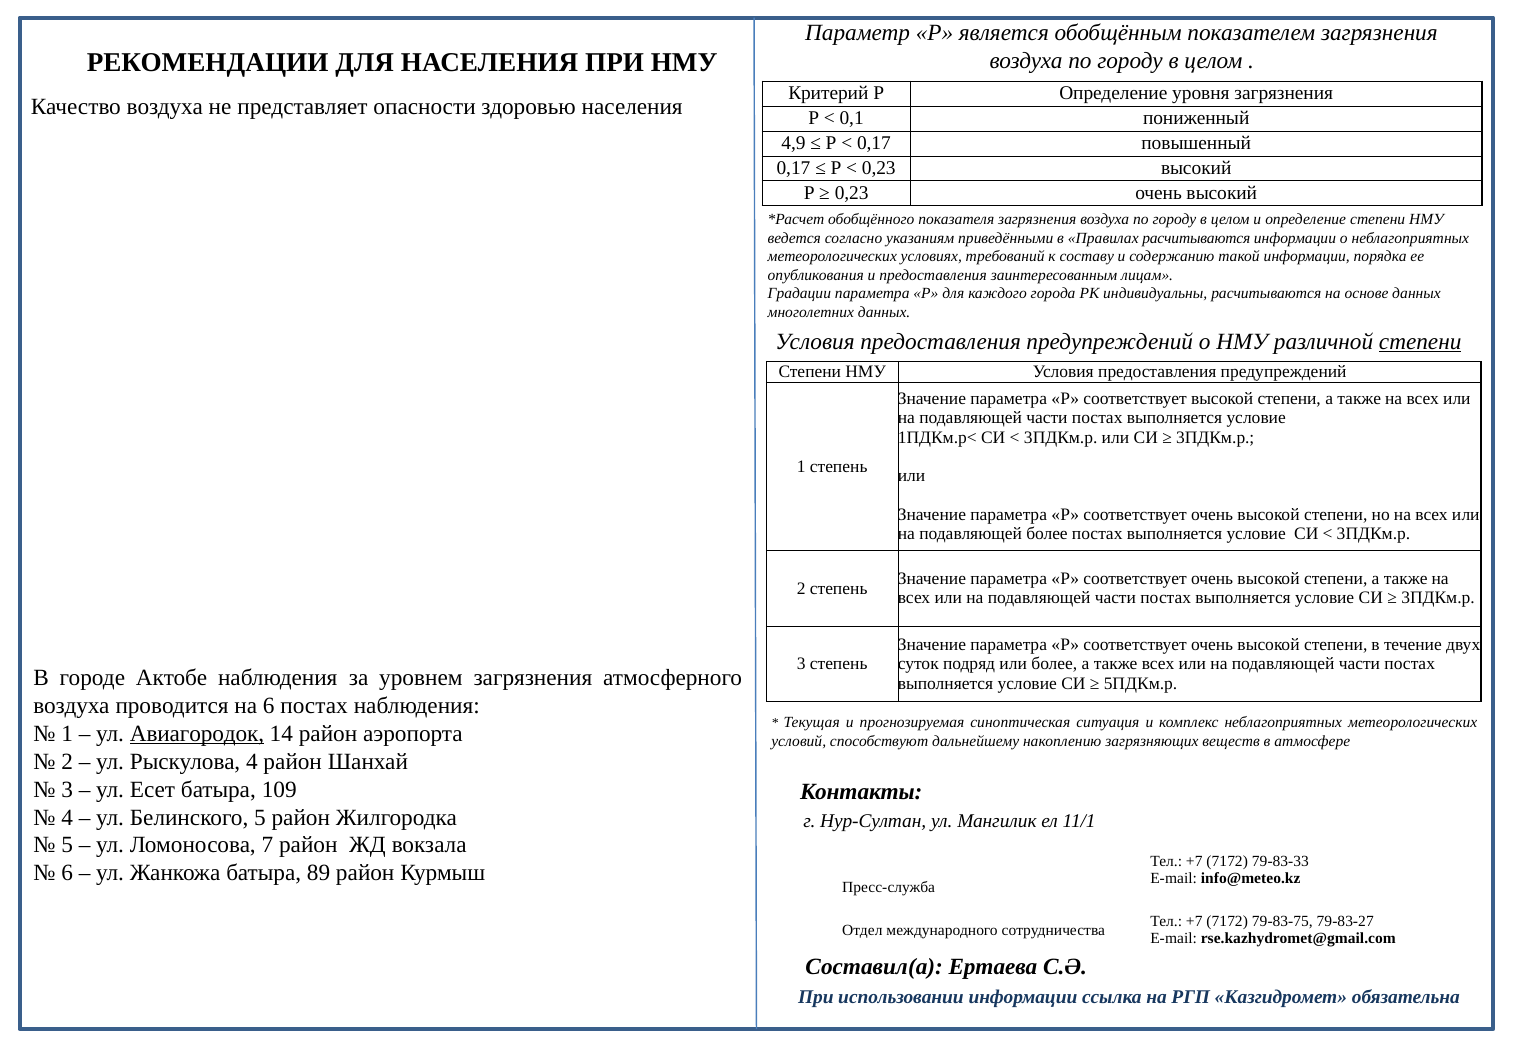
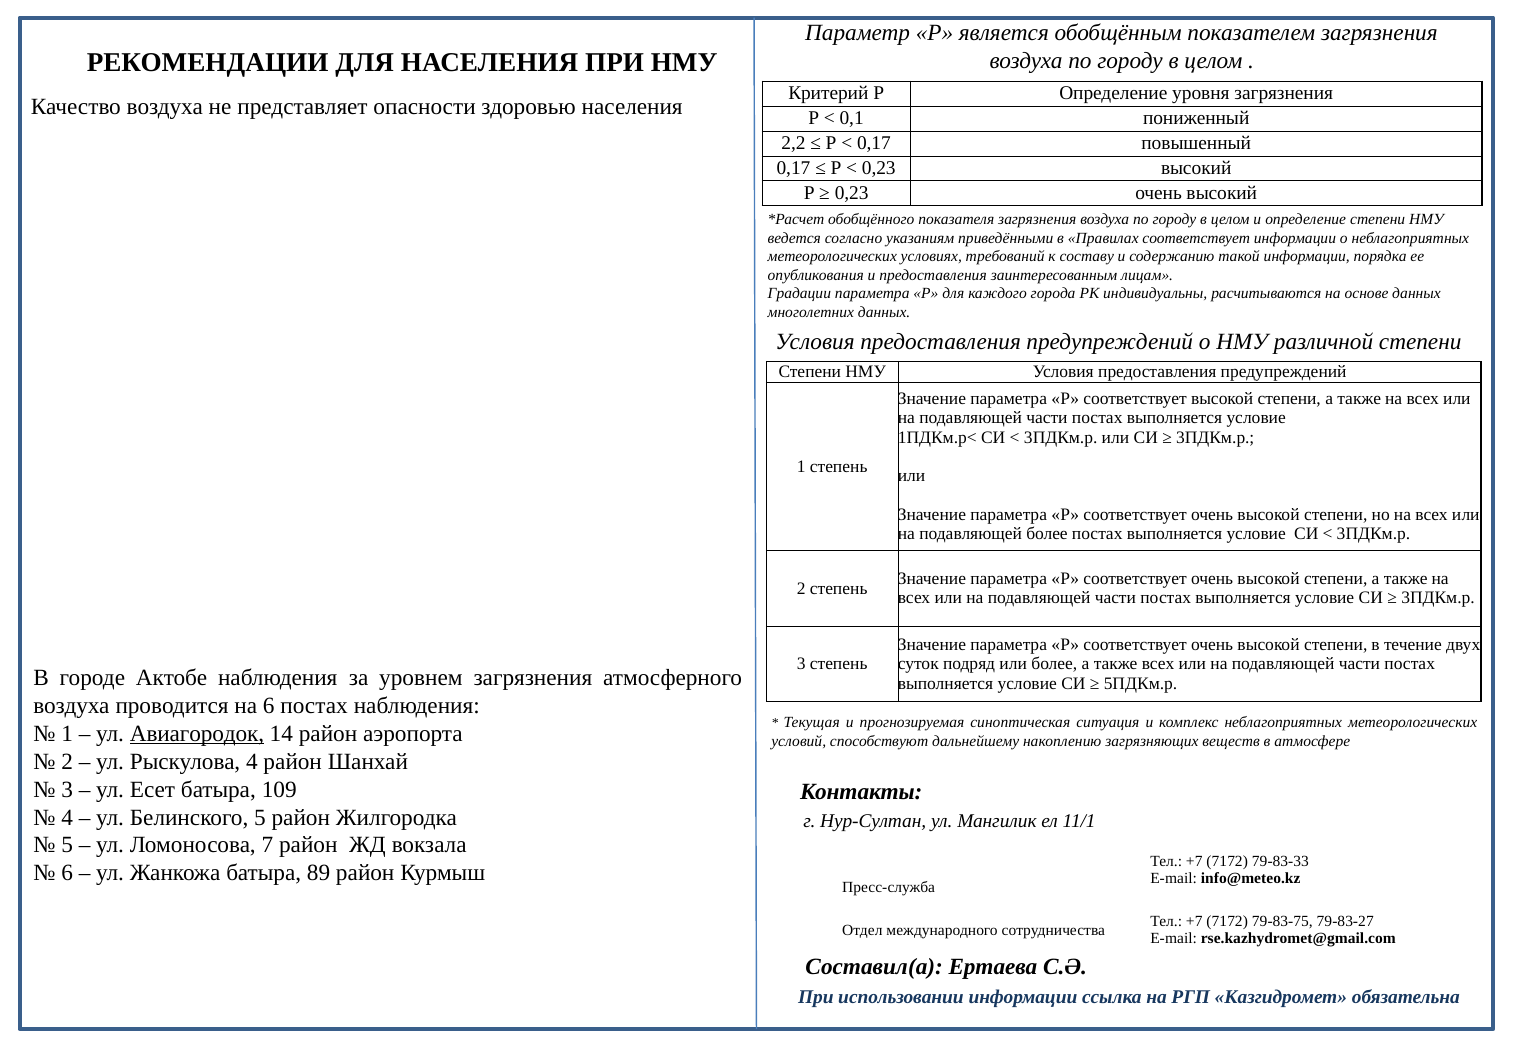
4,9: 4,9 -> 2,2
Правилах расчитываются: расчитываются -> соответствует
степени at (1420, 342) underline: present -> none
